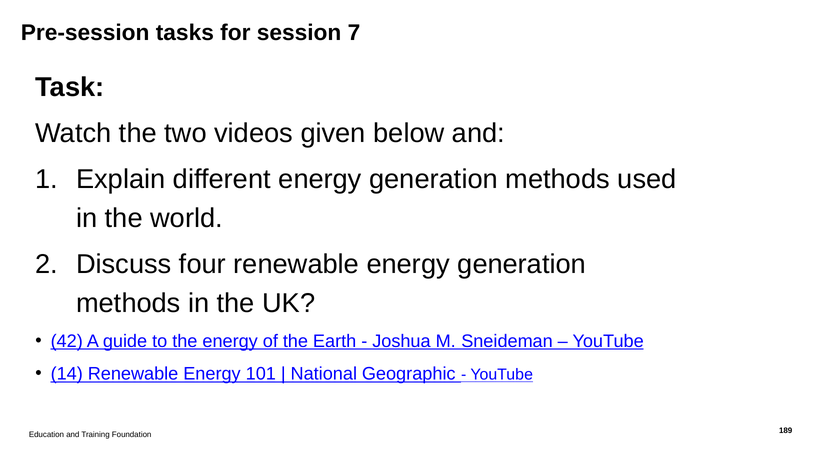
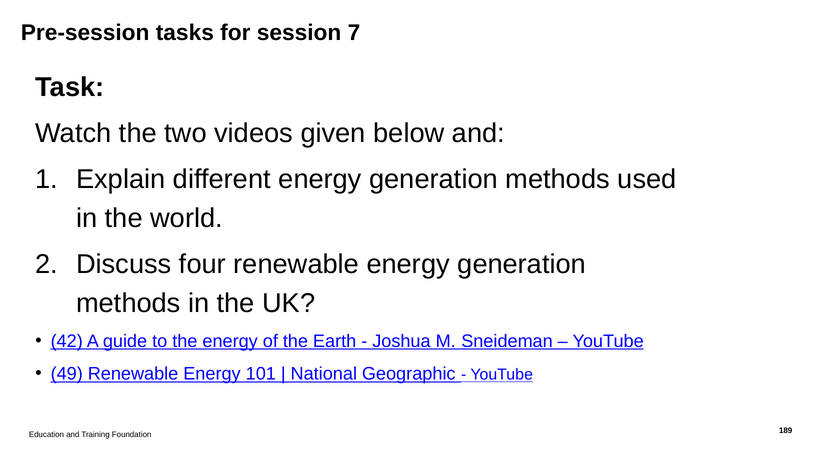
14: 14 -> 49
